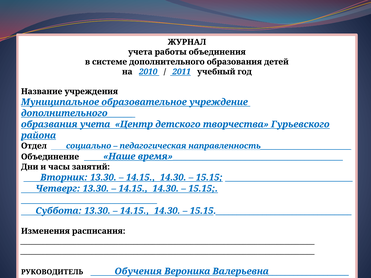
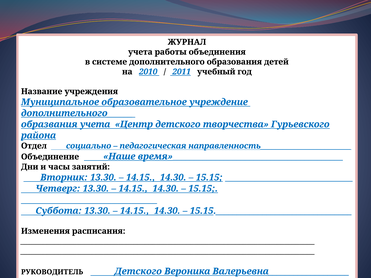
РУКОВОДИТЕЛЬ Обучения: Обучения -> Детского
